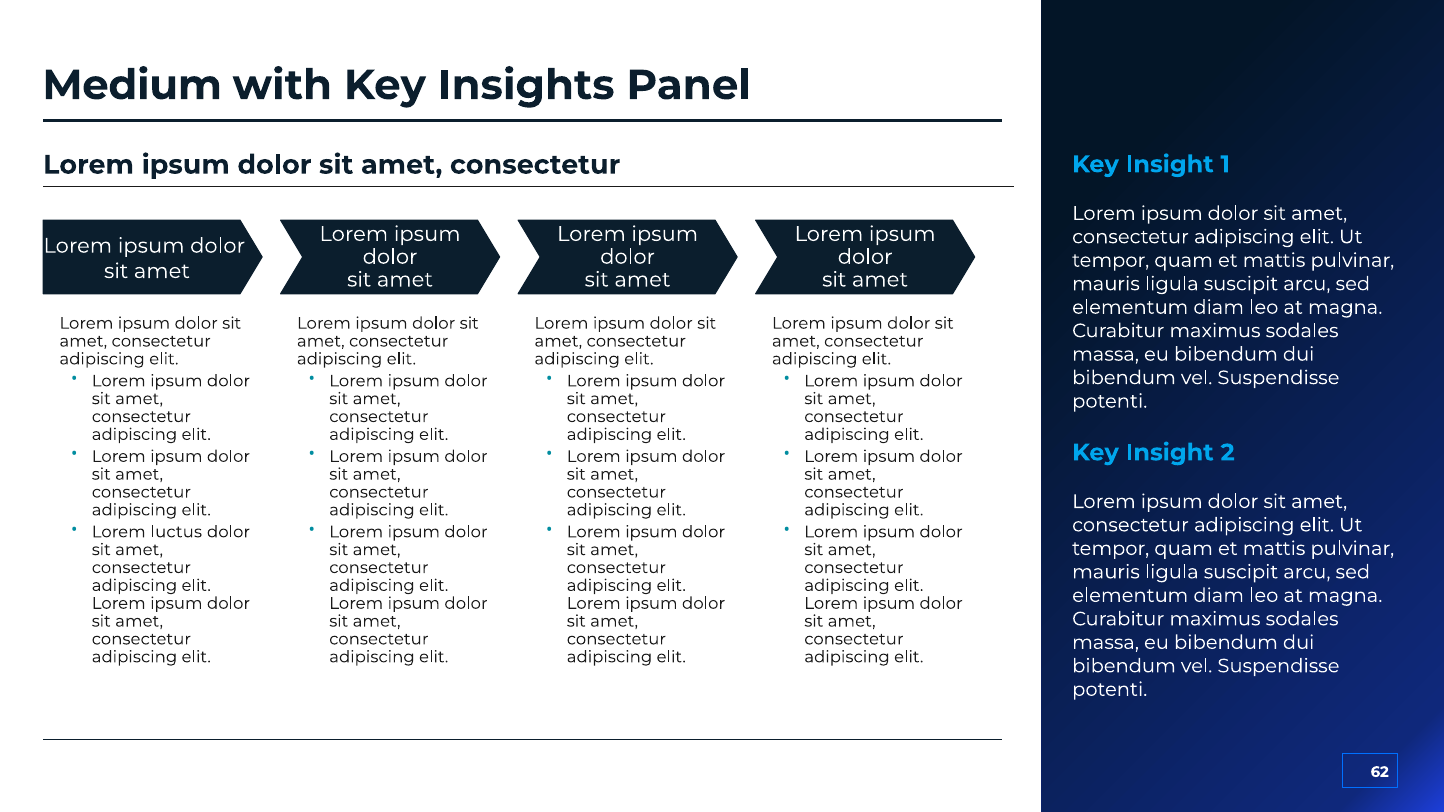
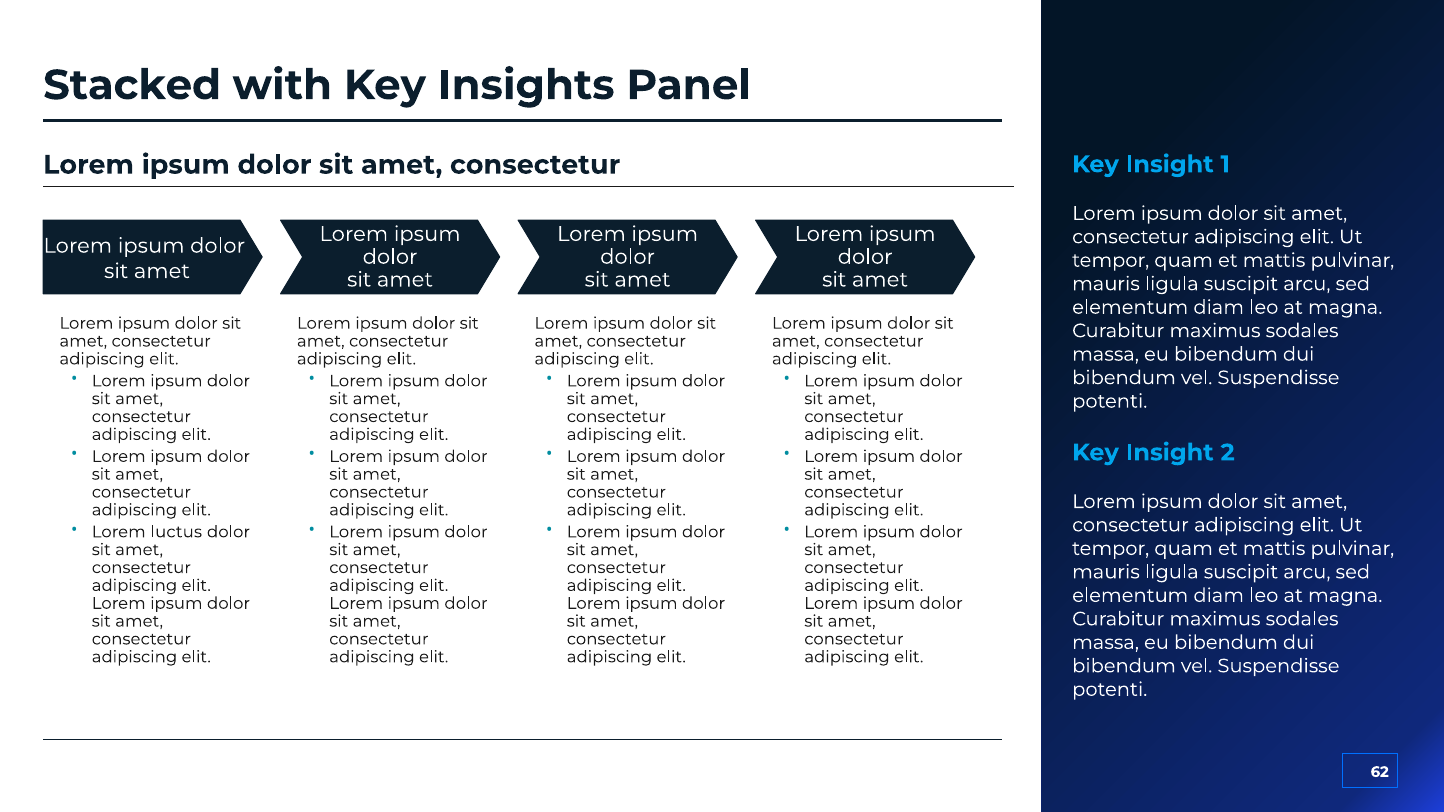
Medium: Medium -> Stacked
